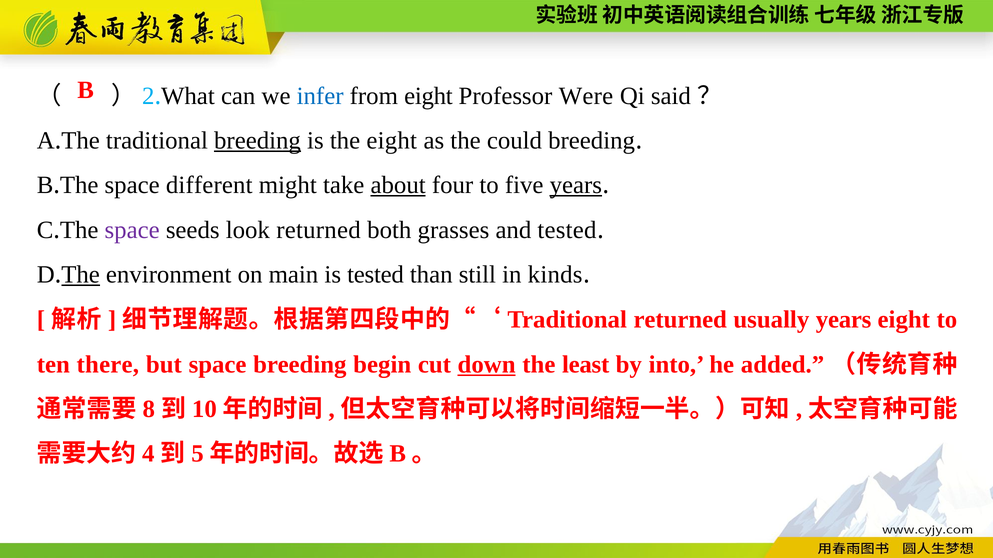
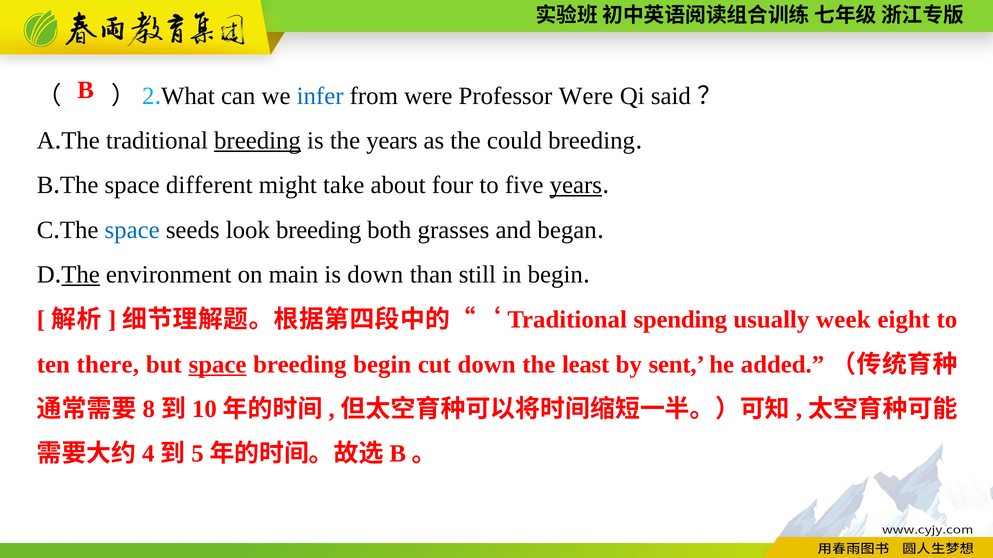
from eight: eight -> were
the eight: eight -> years
about underline: present -> none
space at (132, 230) colour: purple -> blue
look returned: returned -> breeding
and tested: tested -> began
is tested: tested -> down
in kinds: kinds -> begin
Traditional returned: returned -> spending
usually years: years -> week
space at (218, 365) underline: none -> present
down at (487, 365) underline: present -> none
into: into -> sent
